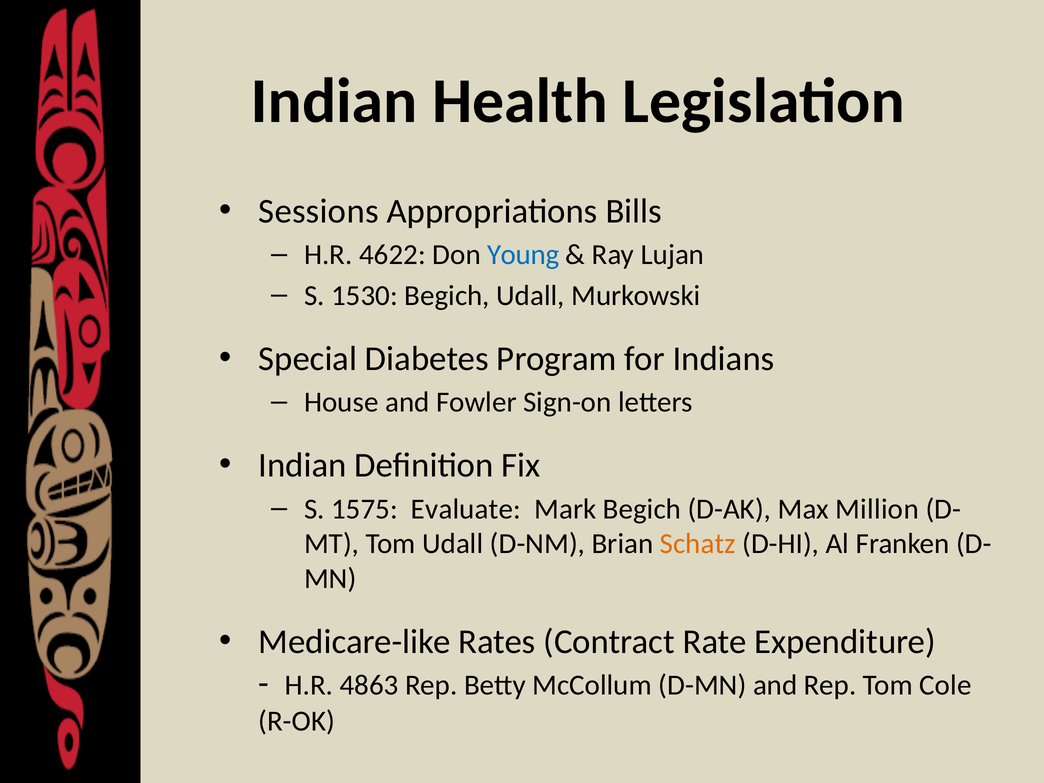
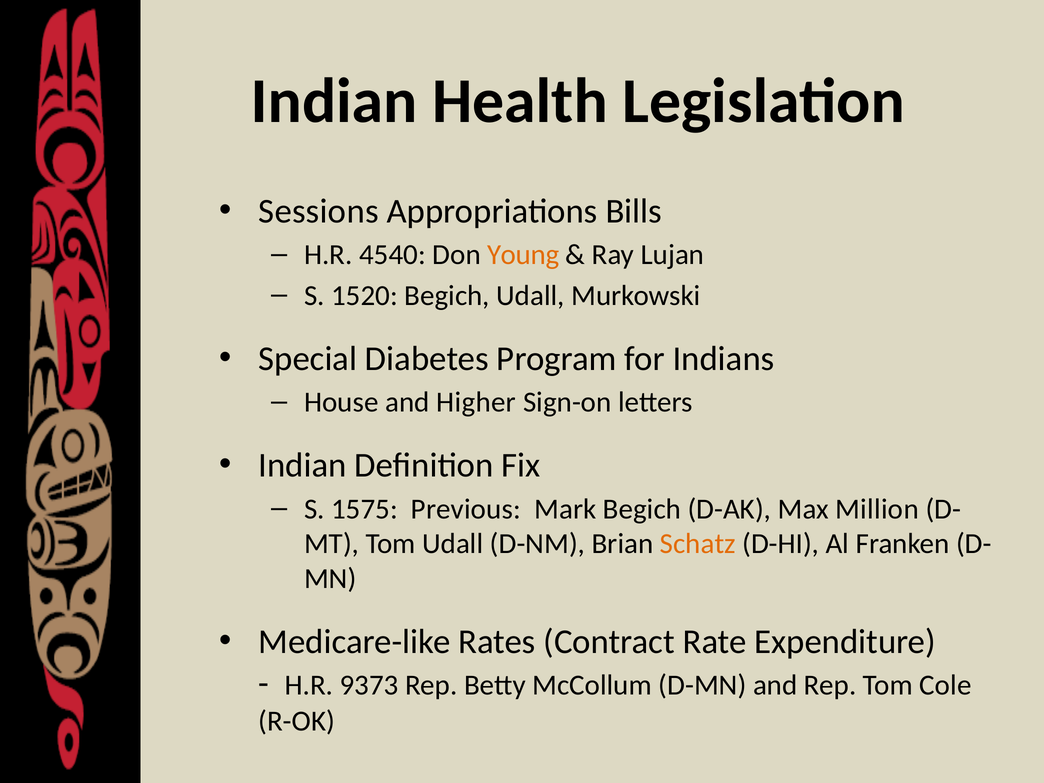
4622: 4622 -> 4540
Young colour: blue -> orange
1530: 1530 -> 1520
Fowler: Fowler -> Higher
Evaluate: Evaluate -> Previous
4863: 4863 -> 9373
